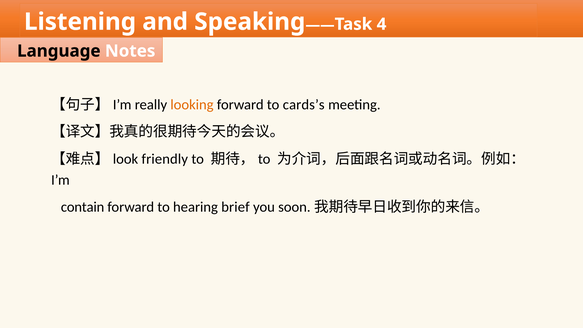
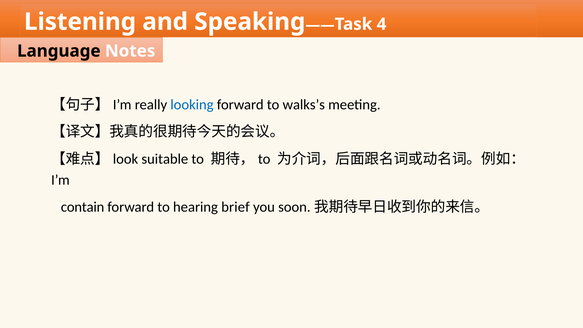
looking colour: orange -> blue
cards’s: cards’s -> walks’s
friendly: friendly -> suitable
